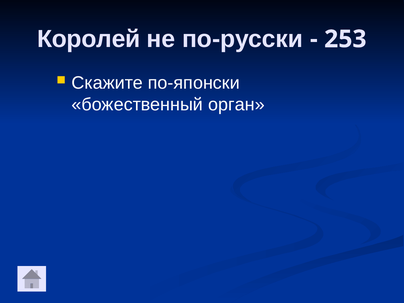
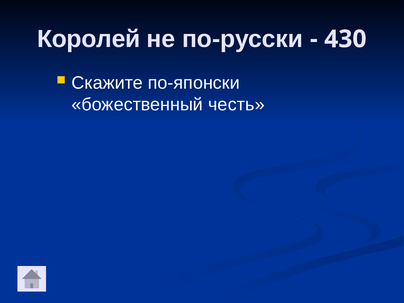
253: 253 -> 430
орган: орган -> честь
